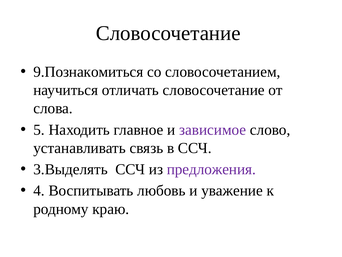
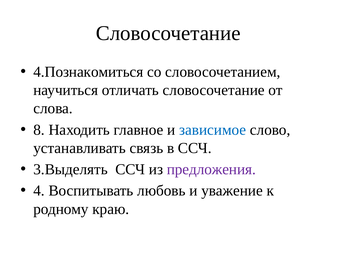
9.Познакомиться: 9.Познакомиться -> 4.Познакомиться
5: 5 -> 8
зависимое colour: purple -> blue
